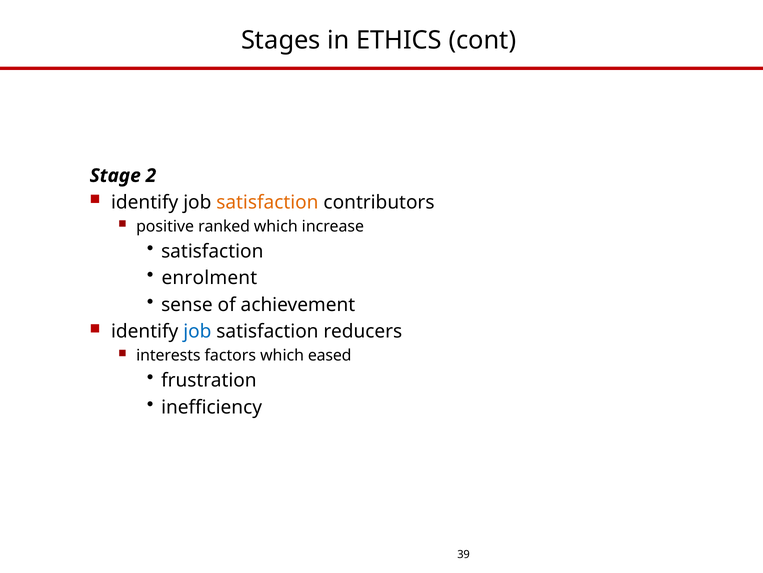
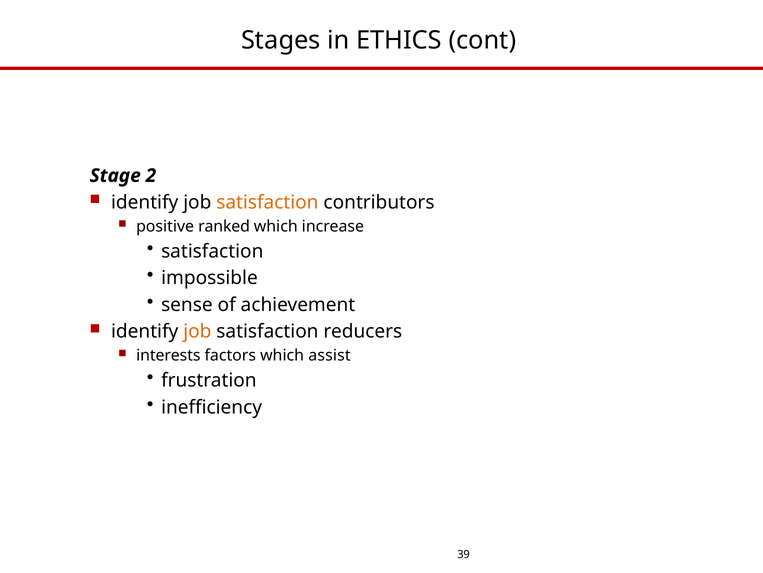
enrolment: enrolment -> impossible
job at (197, 331) colour: blue -> orange
eased: eased -> assist
